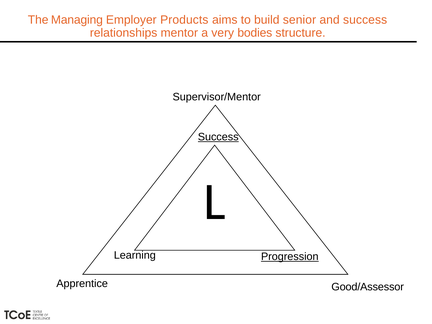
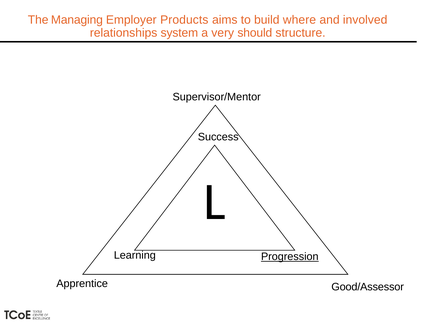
senior: senior -> where
and success: success -> involved
mentor: mentor -> system
bodies: bodies -> should
Success at (218, 137) underline: present -> none
